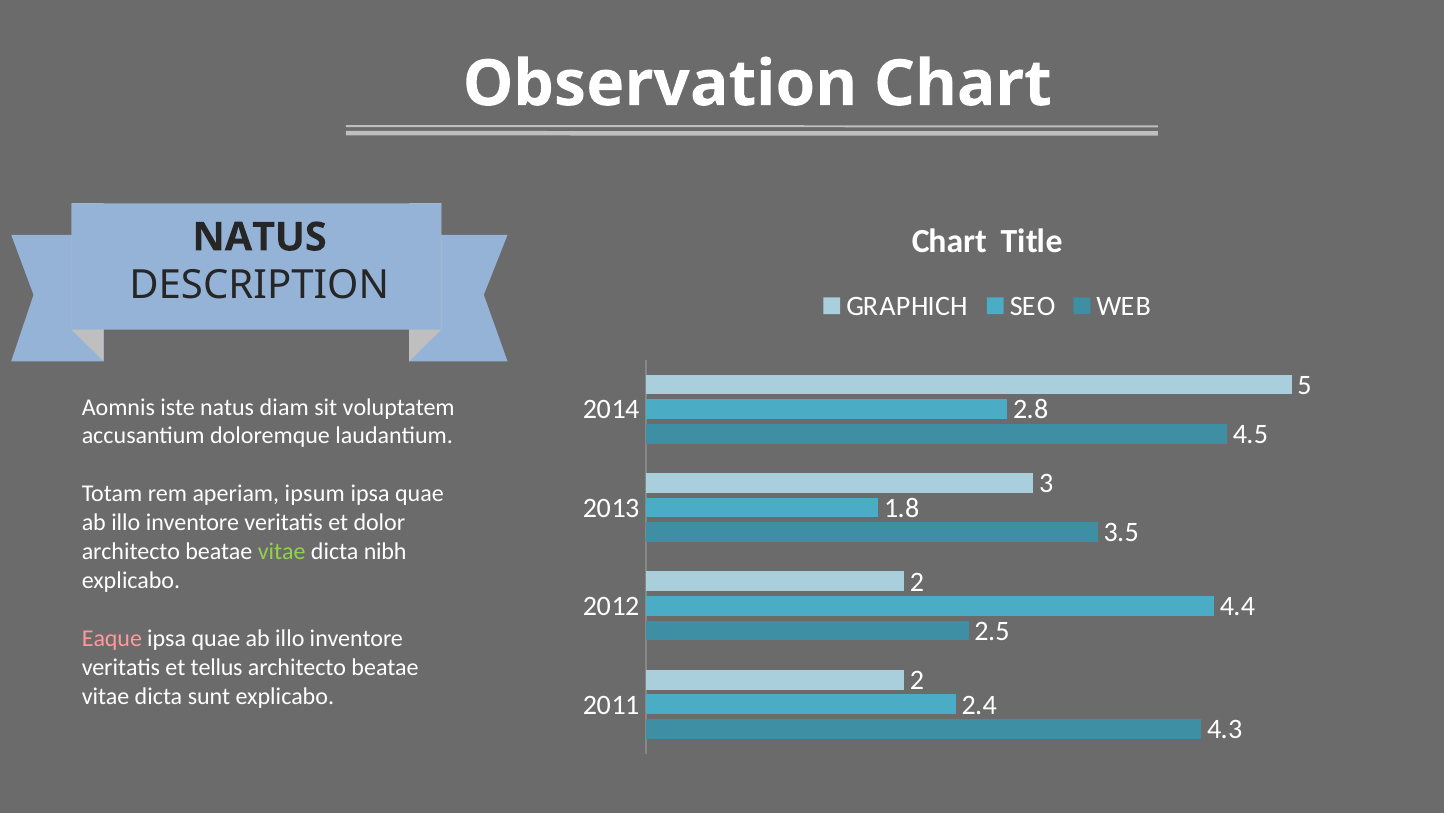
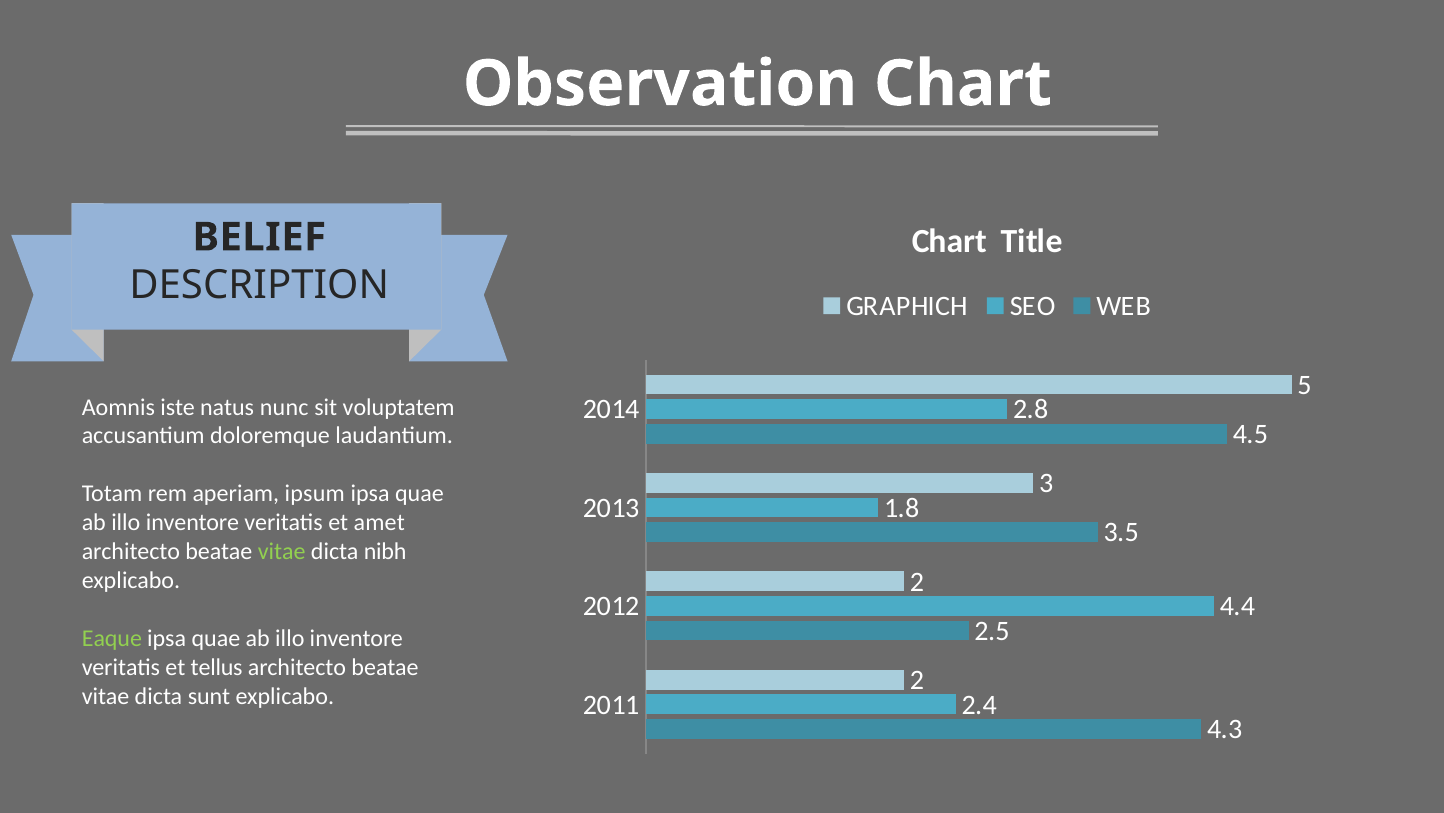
NATUS at (260, 237): NATUS -> BELIEF
diam: diam -> nunc
dolor: dolor -> amet
Eaque colour: pink -> light green
